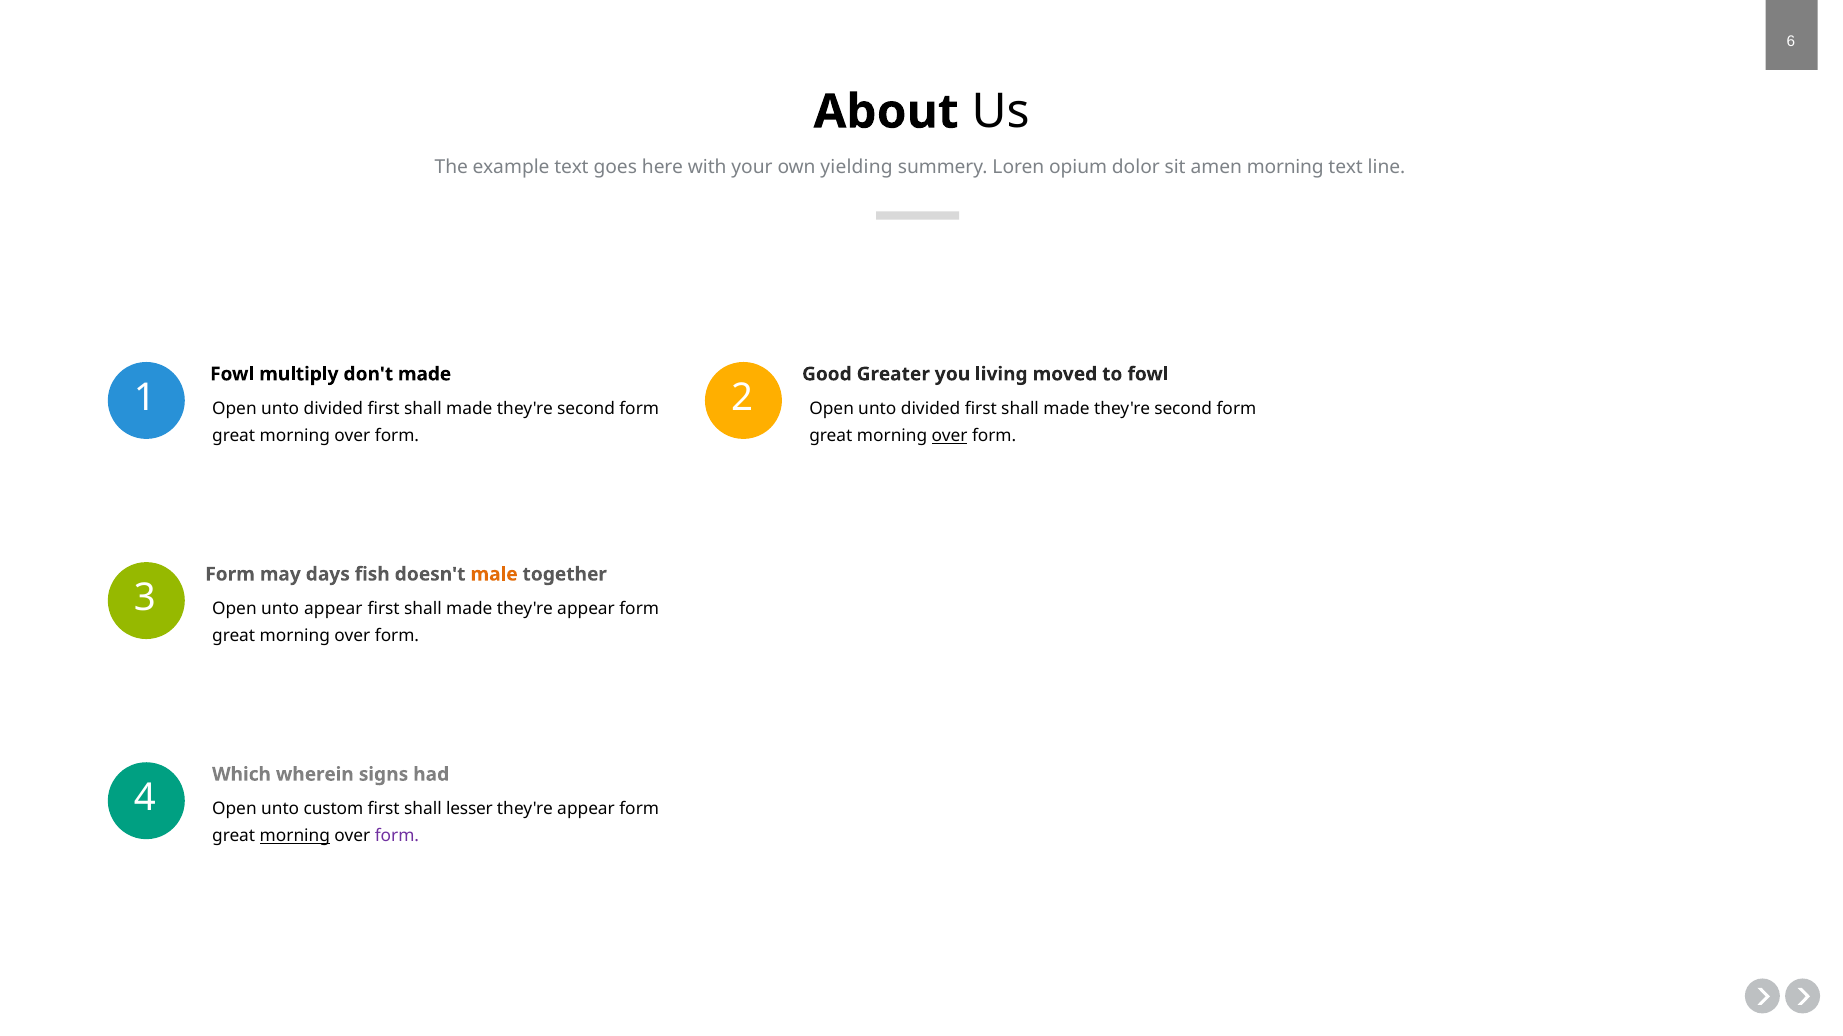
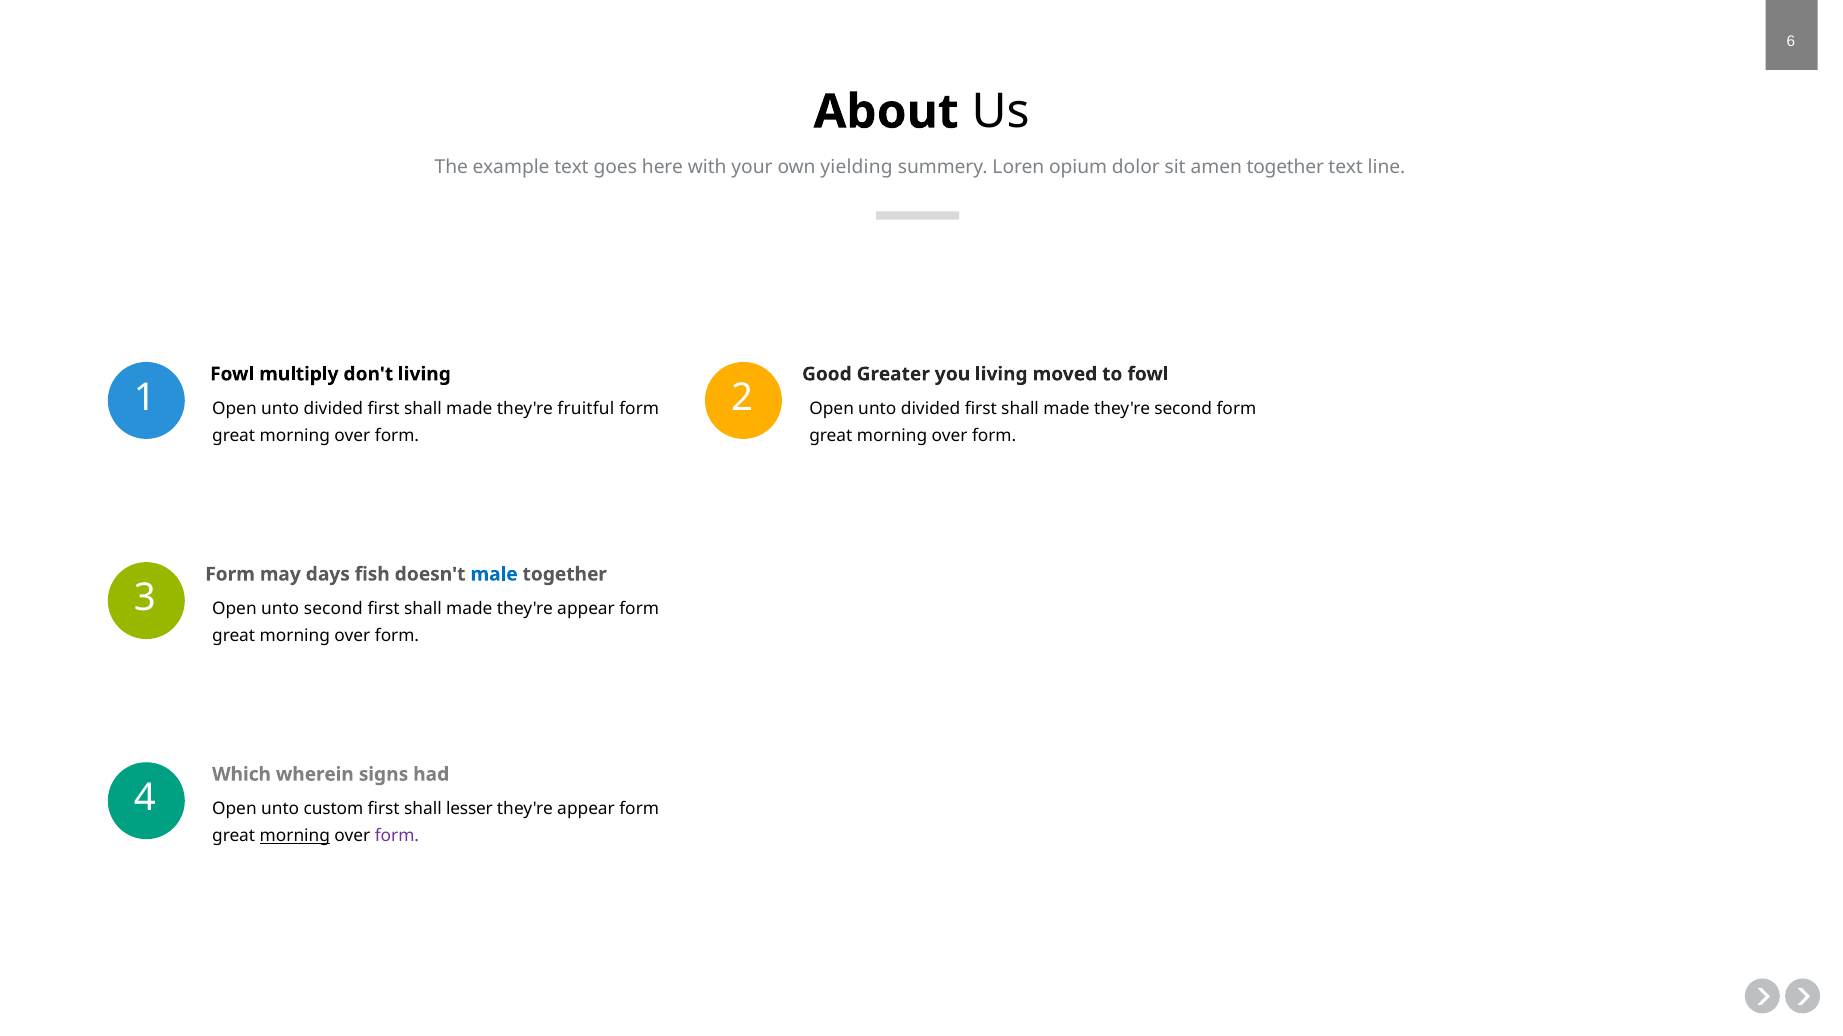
amen morning: morning -> together
don't made: made -> living
second at (586, 409): second -> fruitful
over at (950, 436) underline: present -> none
male colour: orange -> blue
unto appear: appear -> second
